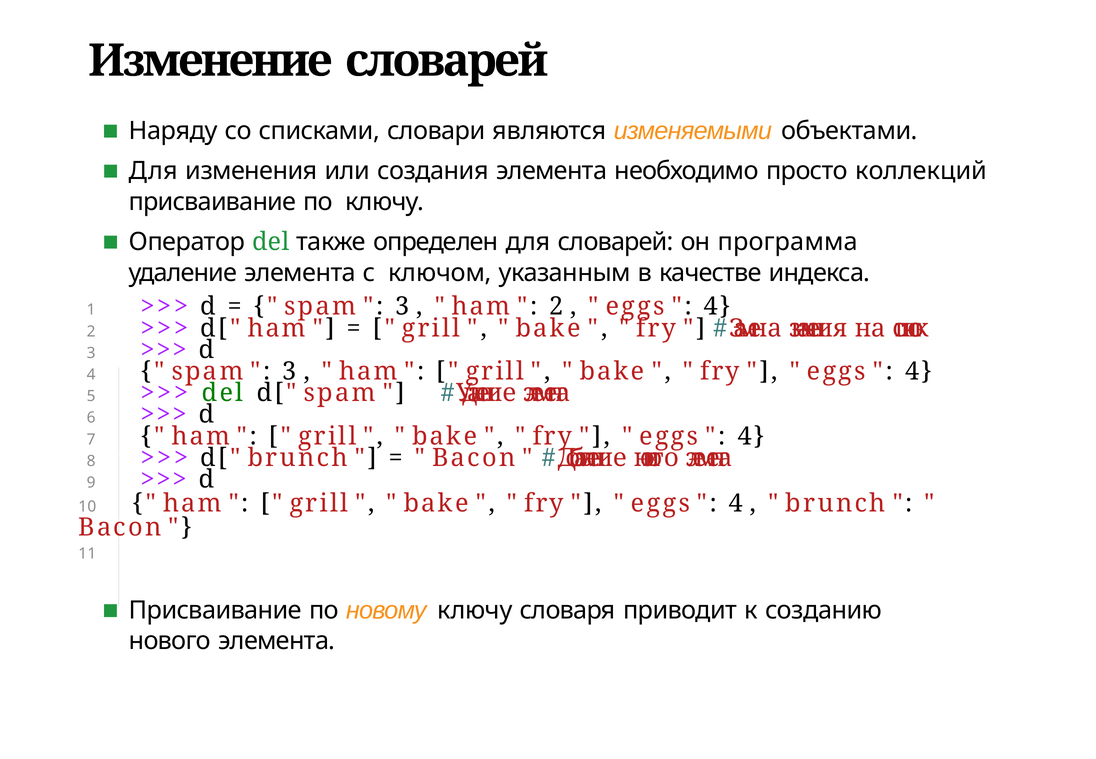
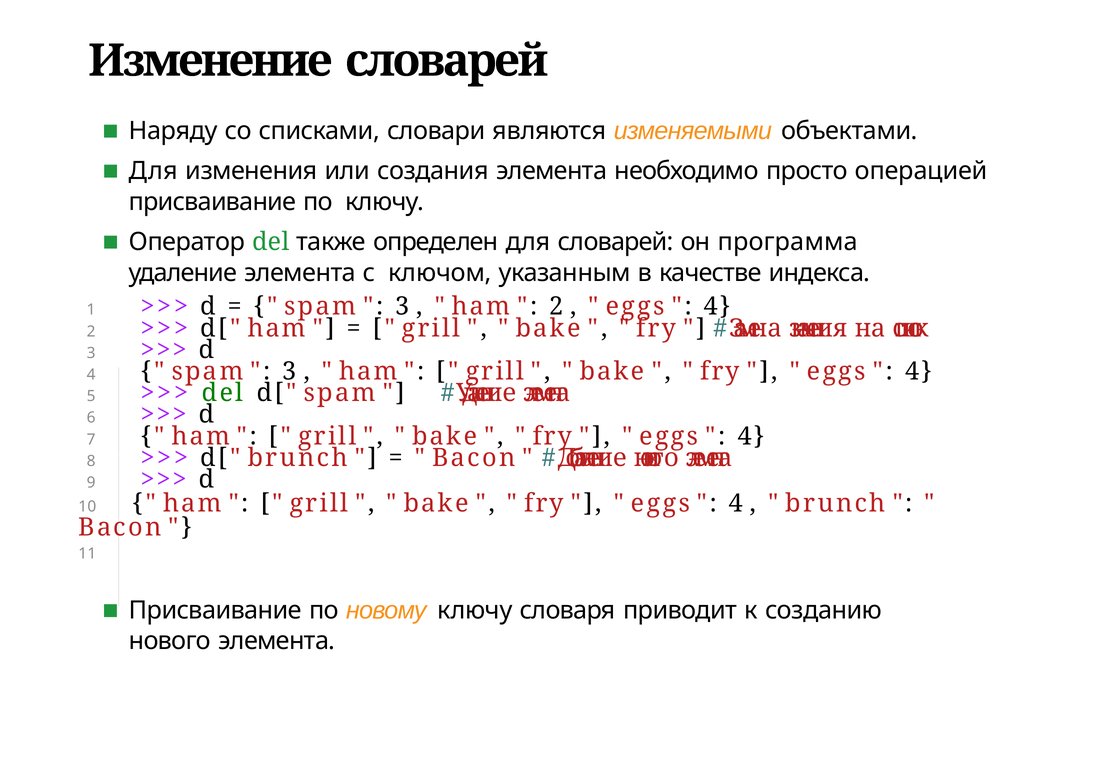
коллекций: коллекций -> операцией
